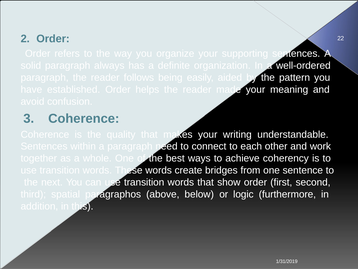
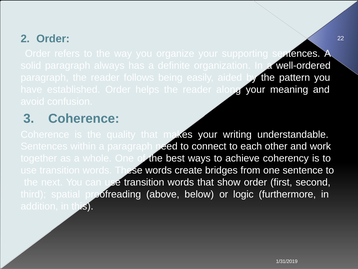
made: made -> along
paragraphos: paragraphos -> proofreading
